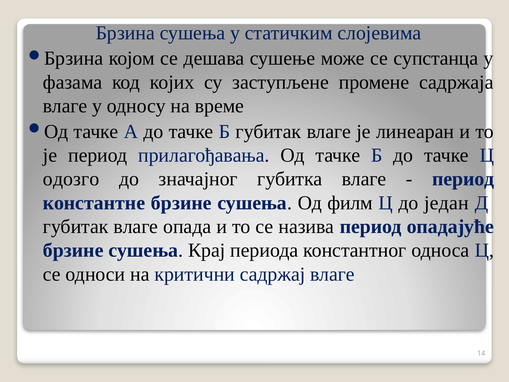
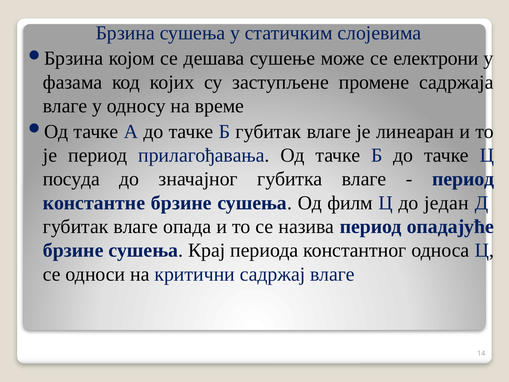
супстанца: супстанца -> електрони
одозго: одозго -> посуда
